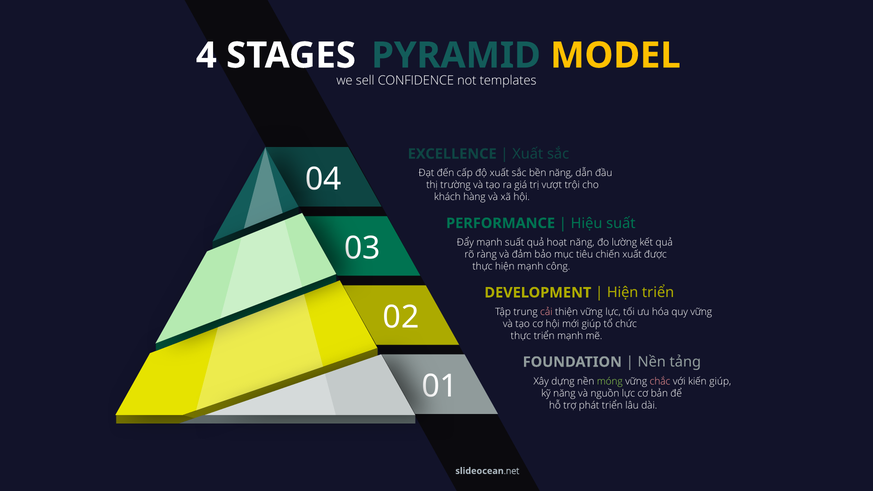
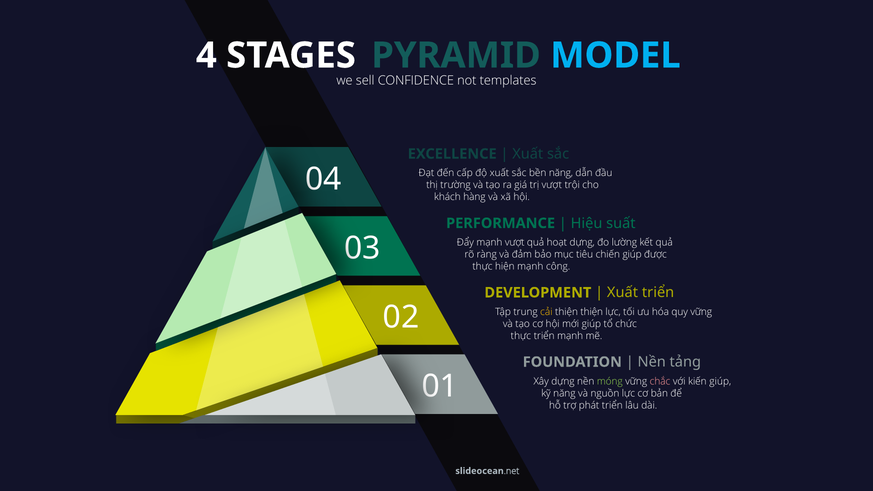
MODEL colour: yellow -> light blue
mạnh suất: suất -> vượt
hoạt năng: năng -> dựng
chiến xuất: xuất -> giúp
Hiện at (623, 293): Hiện -> Xuất
cải colour: pink -> yellow
thiện vững: vững -> thiện
